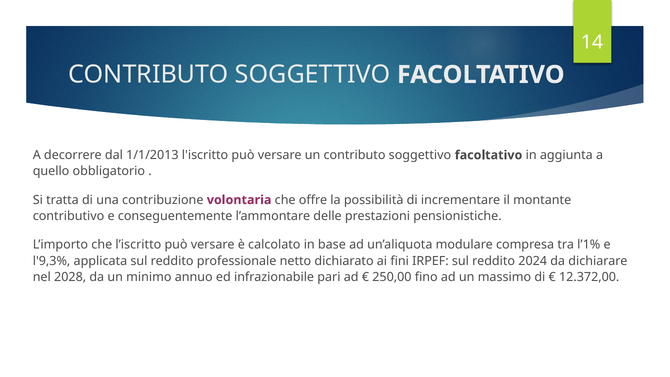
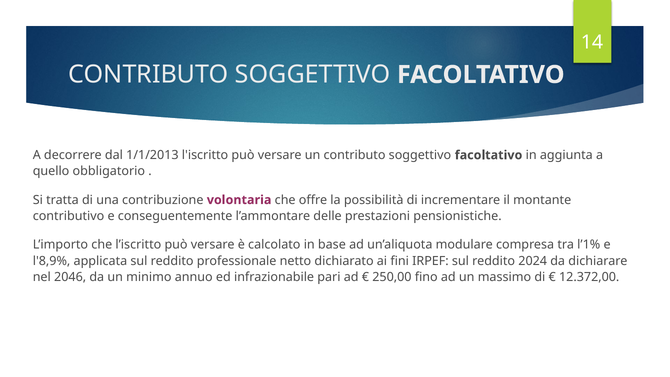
l'9,3%: l'9,3% -> l'8,9%
2028: 2028 -> 2046
